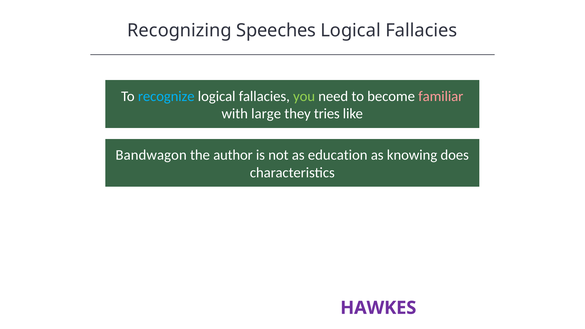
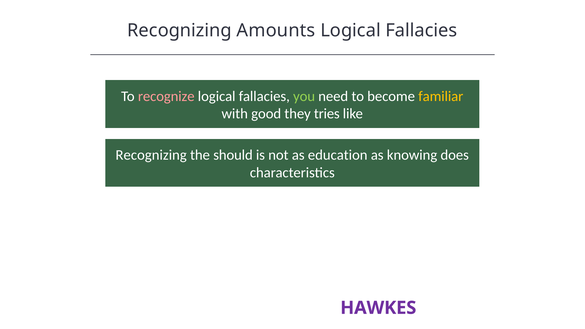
Speeches: Speeches -> Amounts
recognize colour: light blue -> pink
familiar colour: pink -> yellow
large: large -> good
Bandwagon at (151, 155): Bandwagon -> Recognizing
author: author -> should
